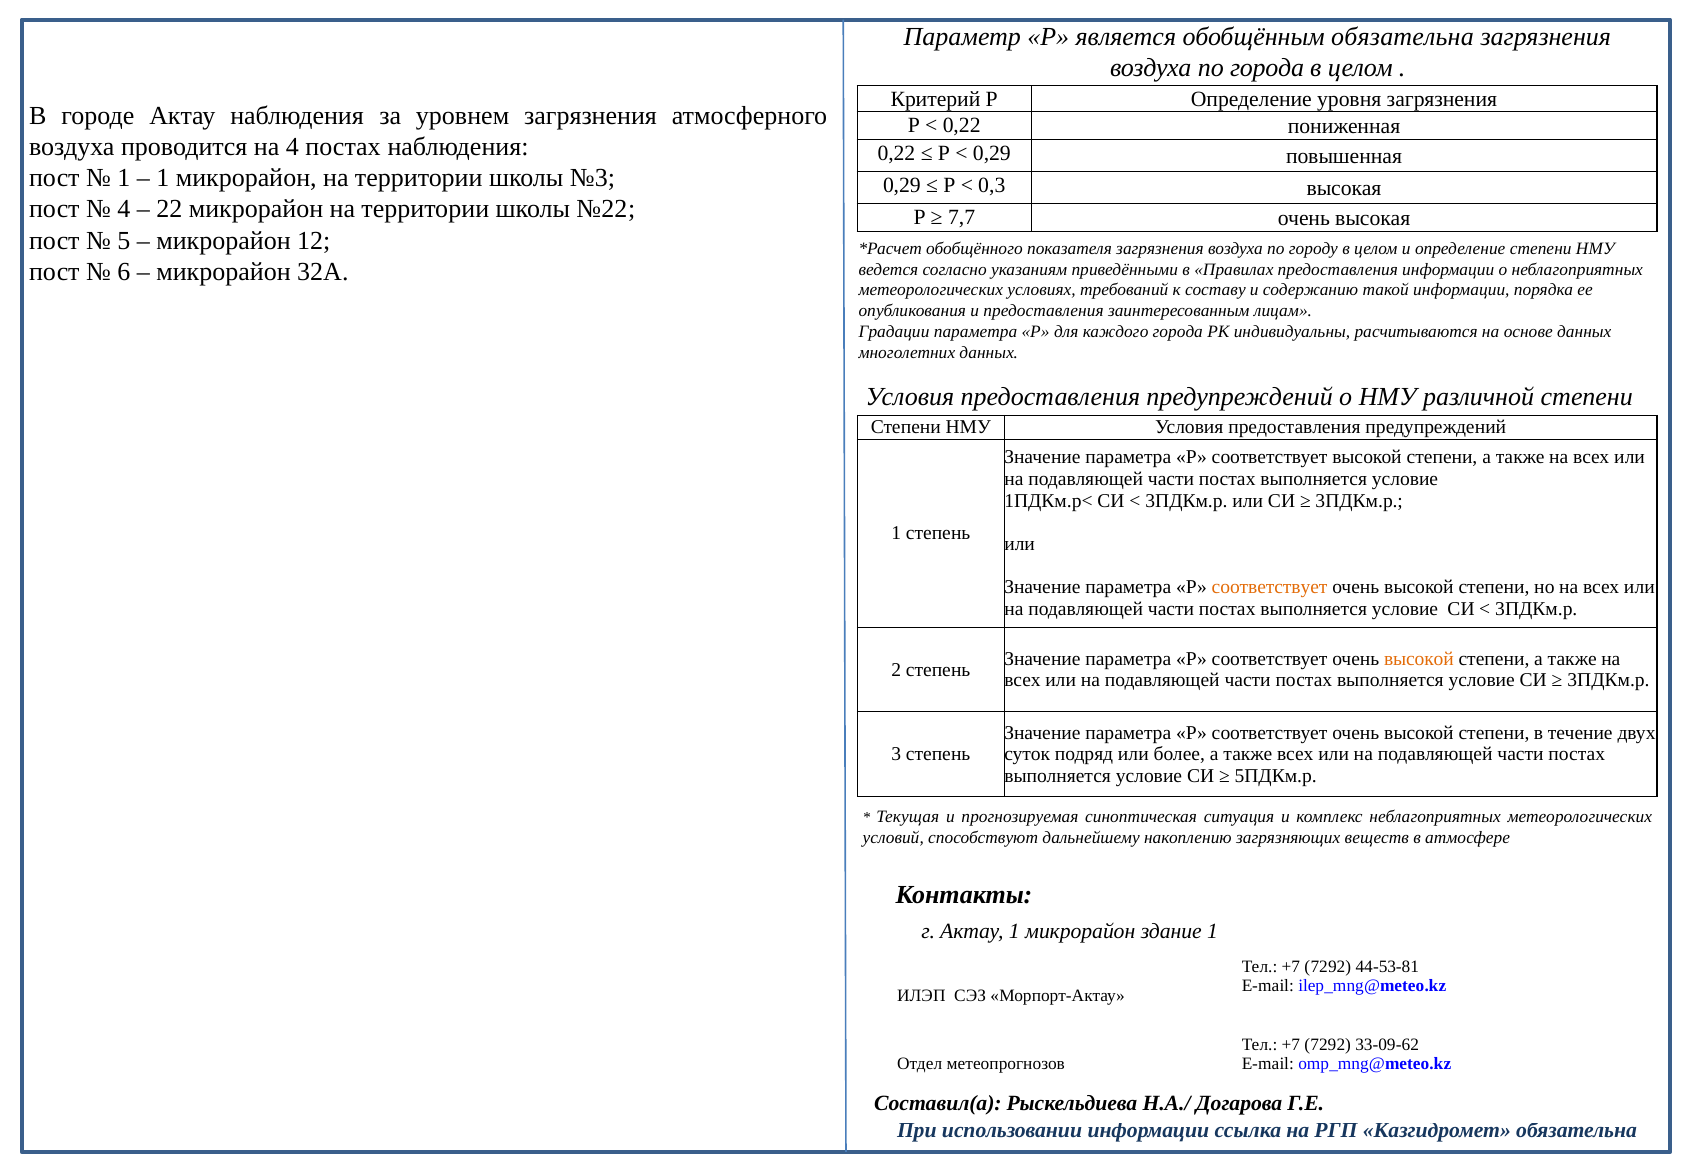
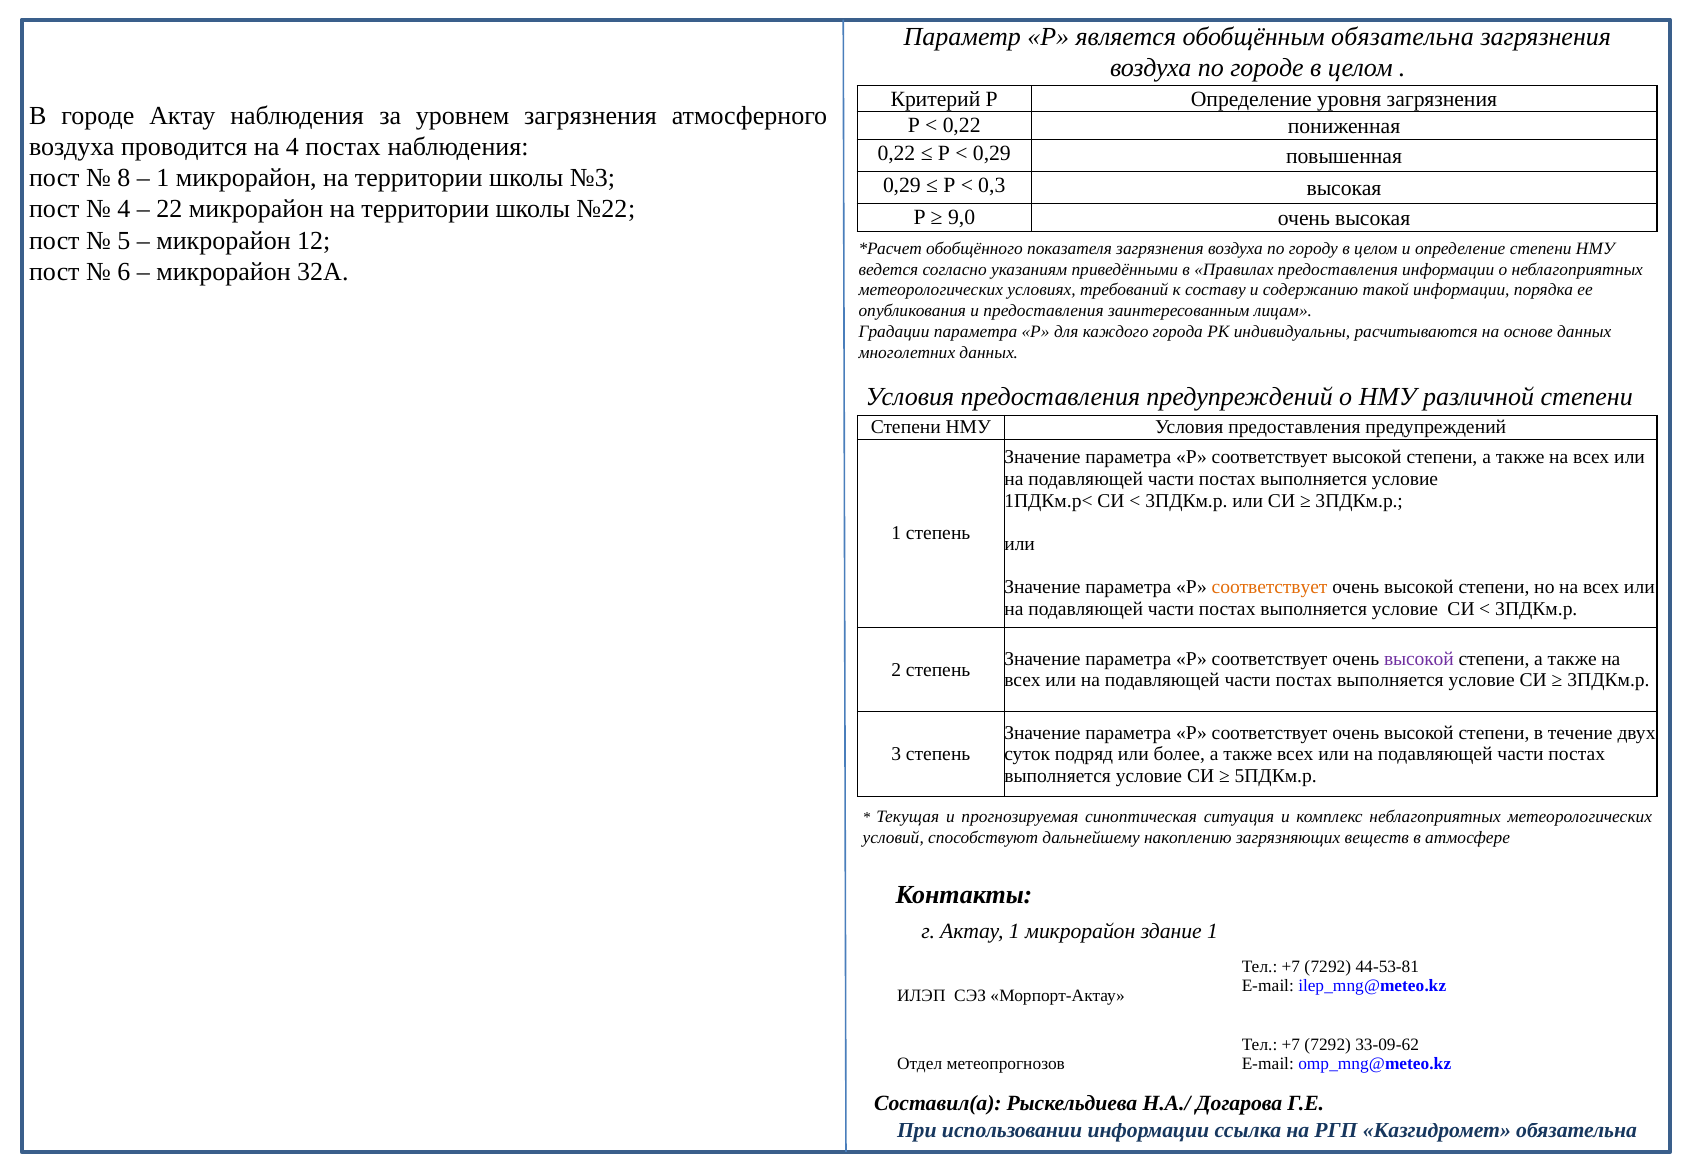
по города: города -> городе
1 at (124, 178): 1 -> 8
7,7: 7,7 -> 9,0
высокой at (1419, 658) colour: orange -> purple
